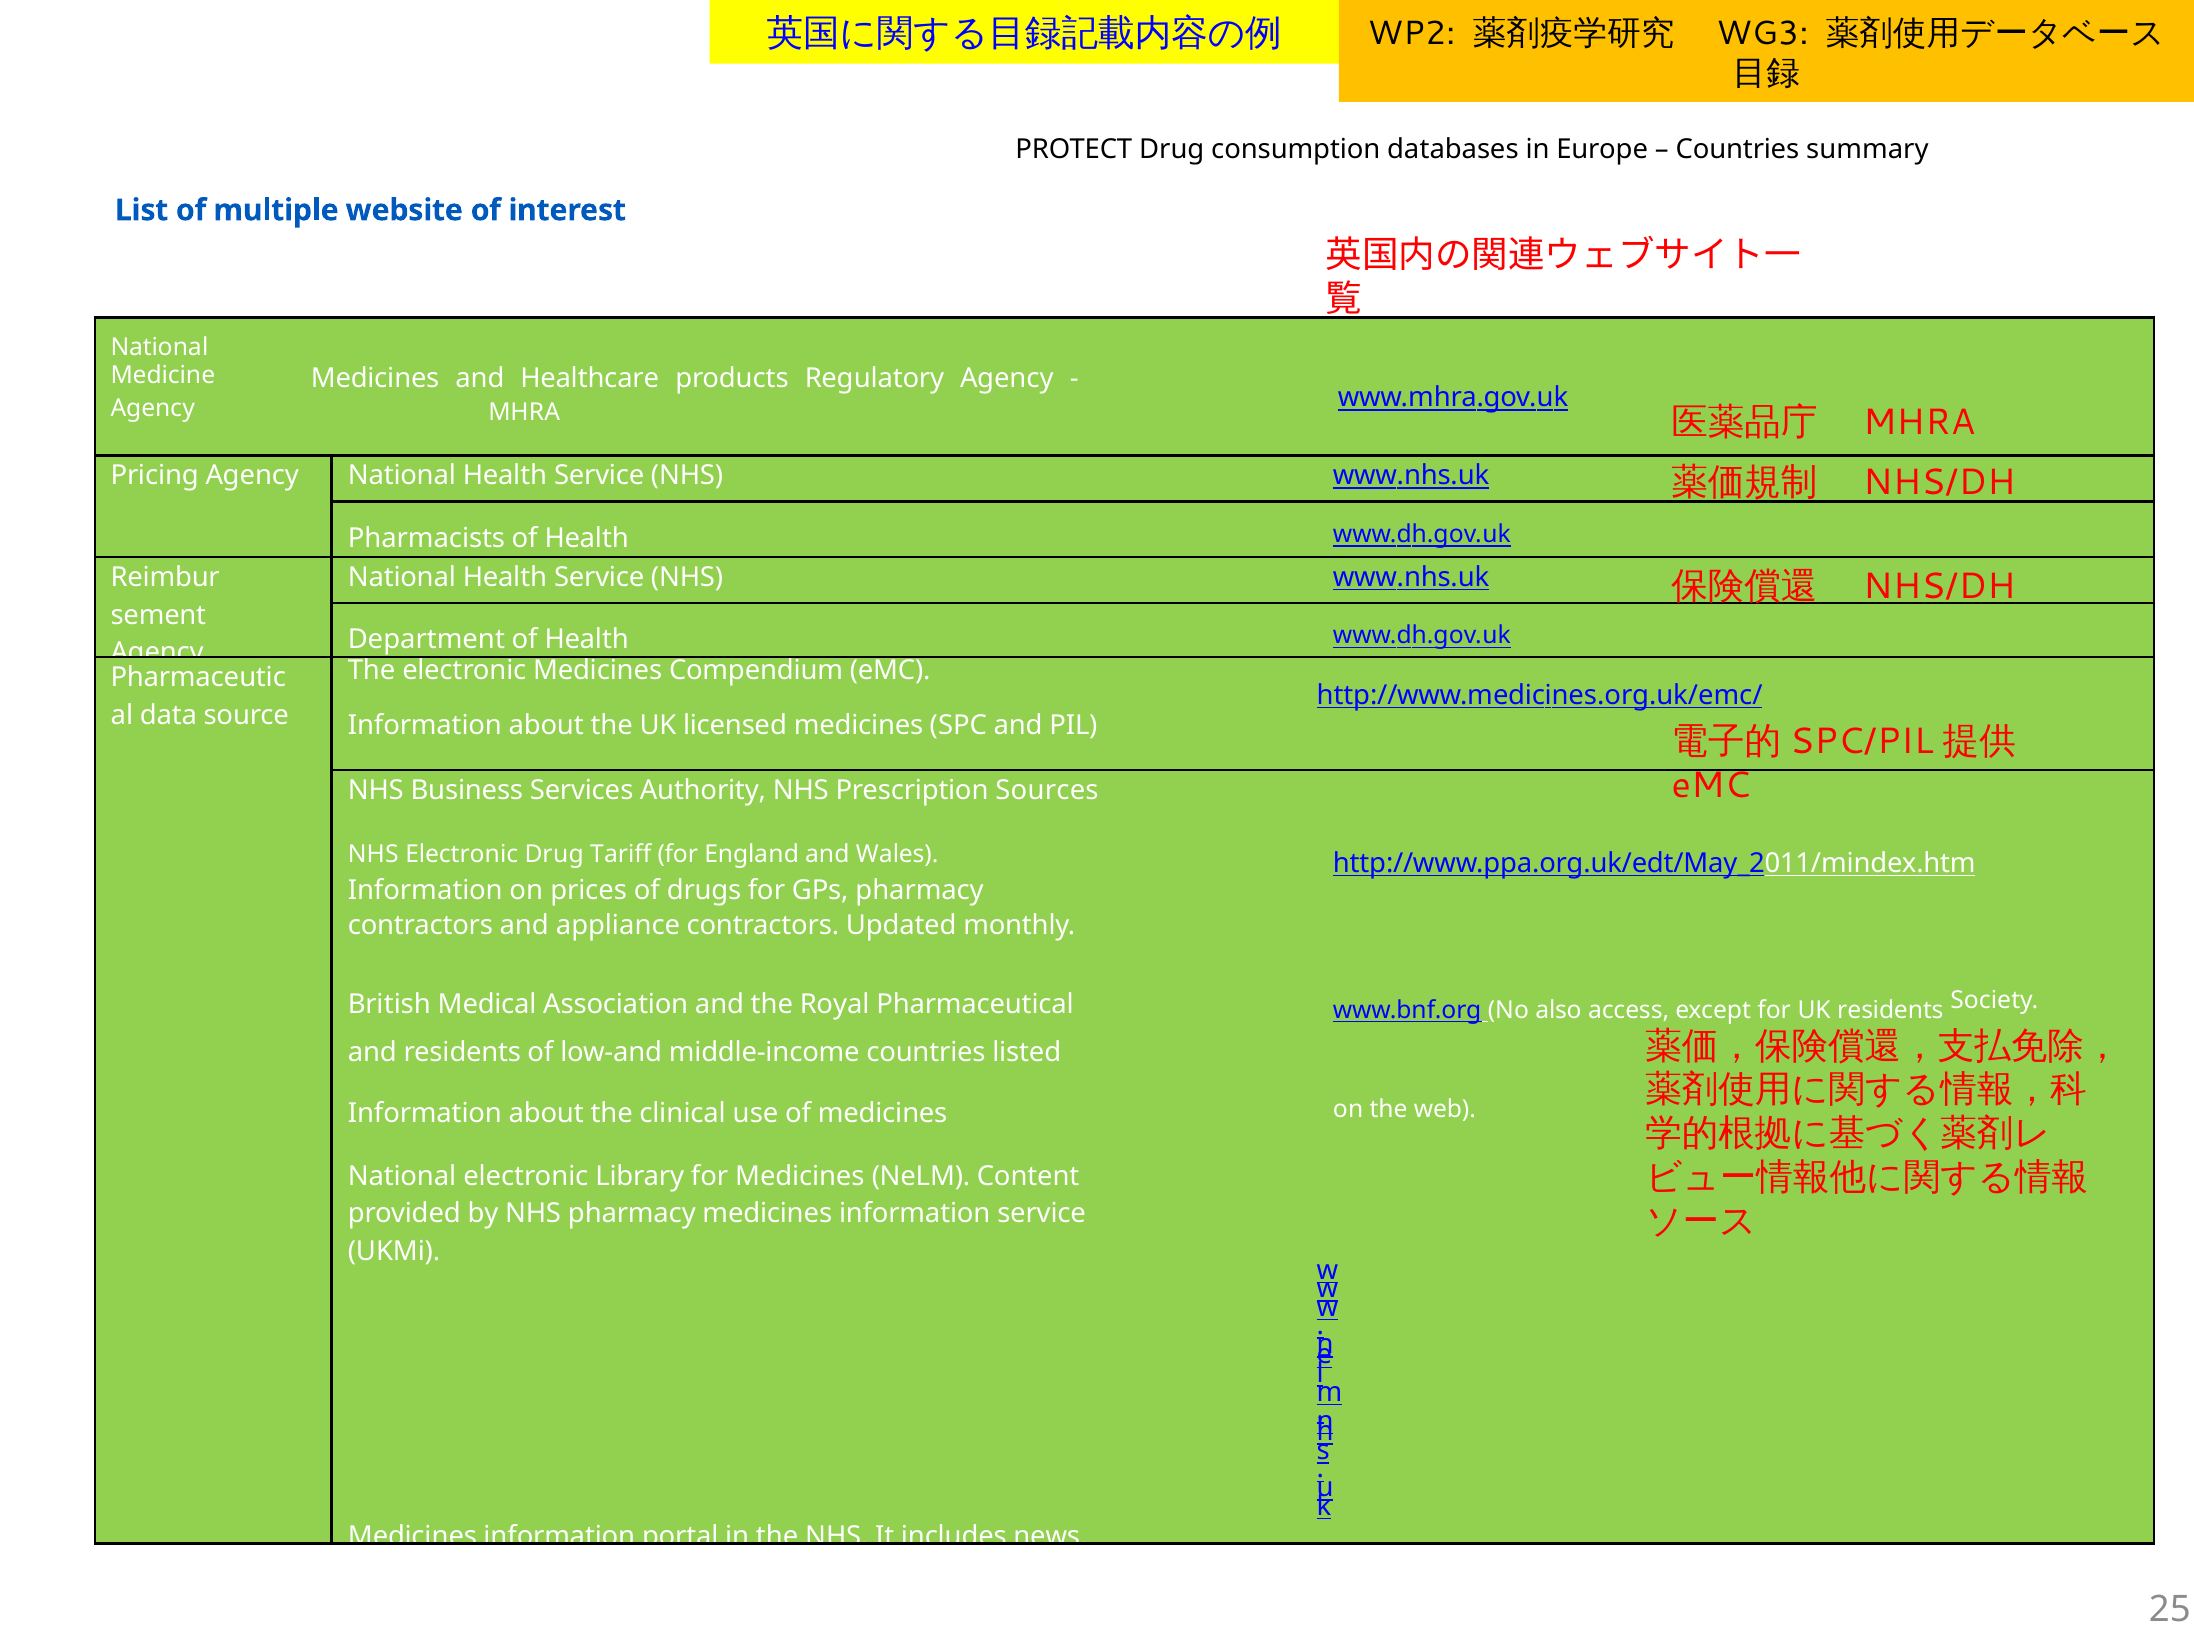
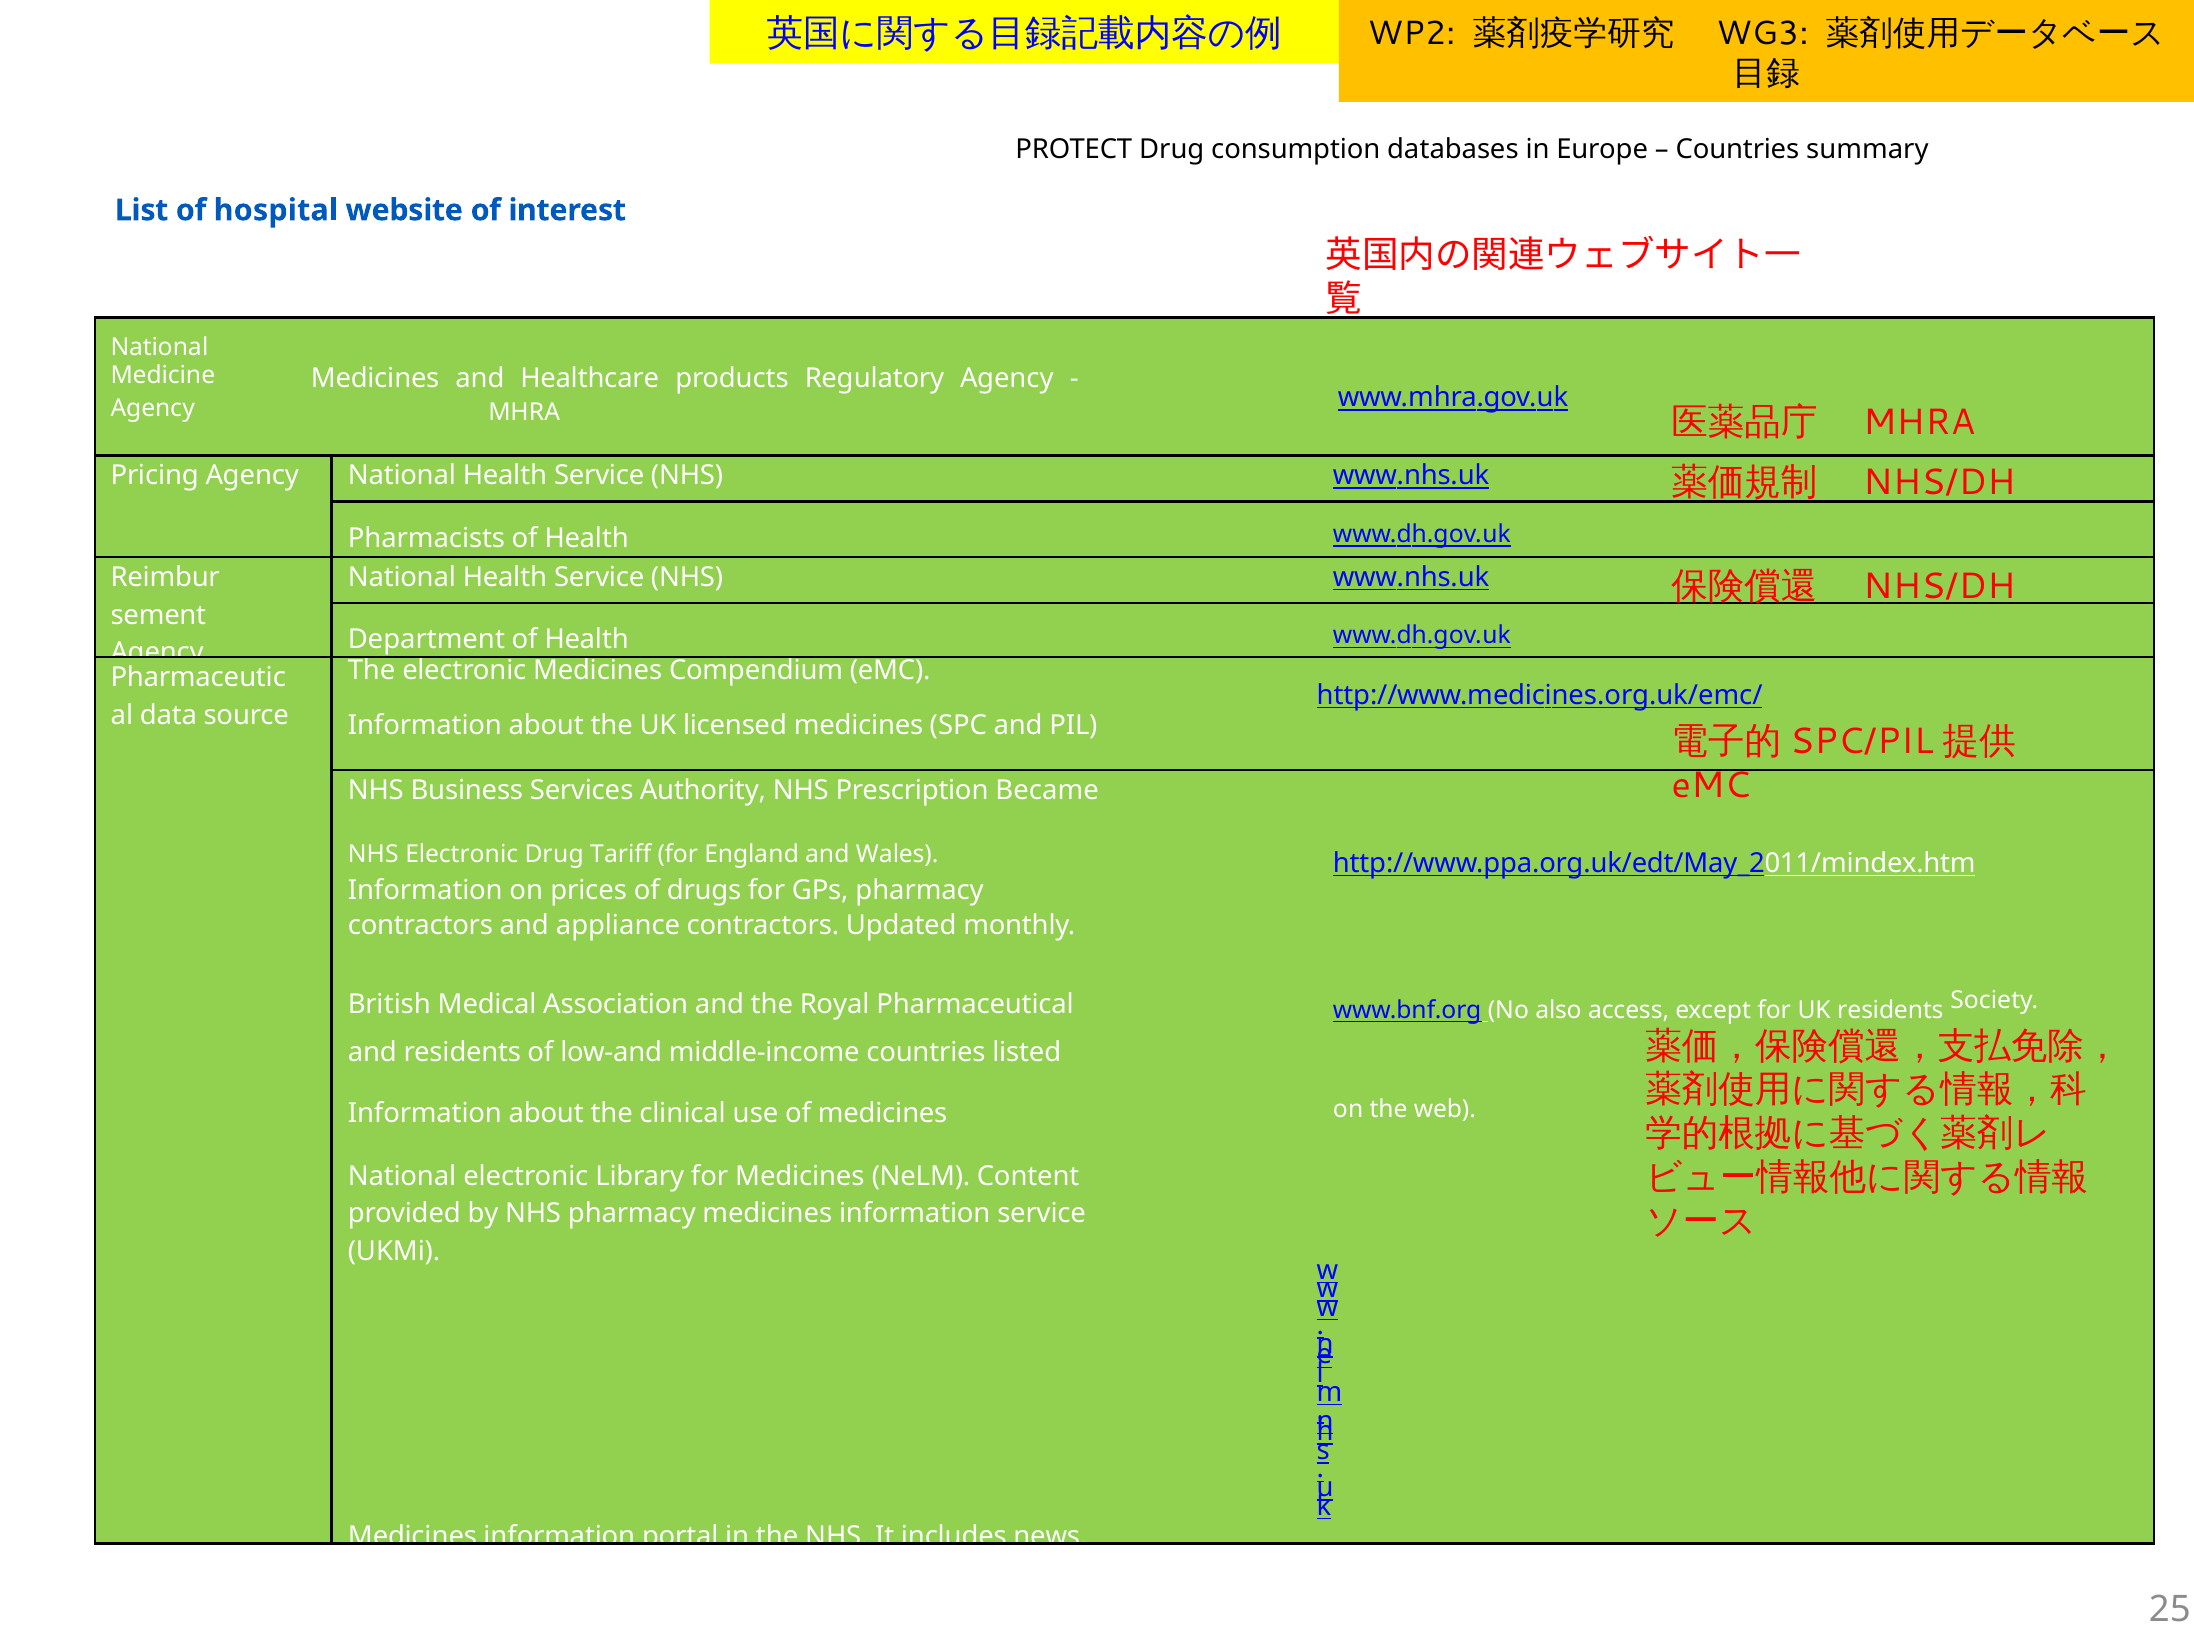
multiple: multiple -> hospital
Sources: Sources -> Became
